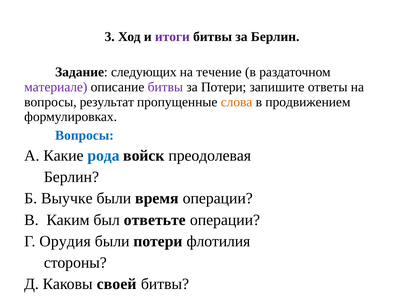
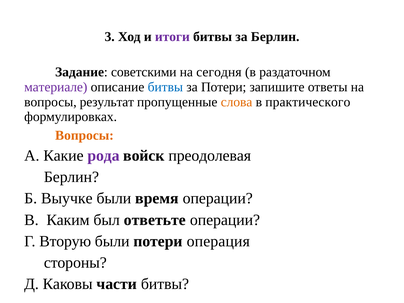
следующих: следующих -> советскими
течение: течение -> сегодня
битвы at (165, 87) colour: purple -> blue
продвижением: продвижением -> практического
Вопросы at (84, 135) colour: blue -> orange
рода colour: blue -> purple
Орудия: Орудия -> Вторую
флотилия: флотилия -> операция
своей: своей -> части
